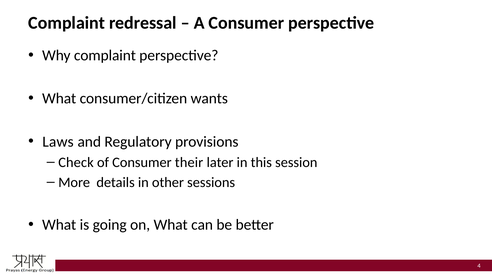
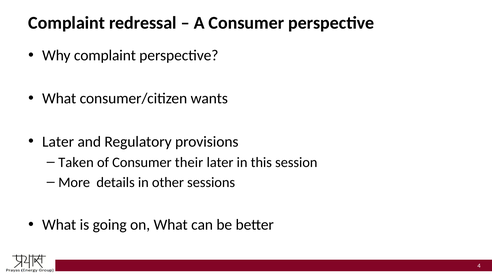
Laws at (58, 142): Laws -> Later
Check: Check -> Taken
